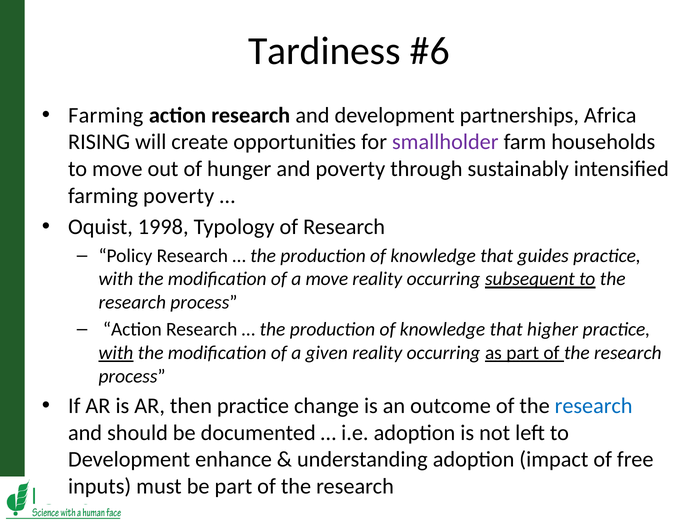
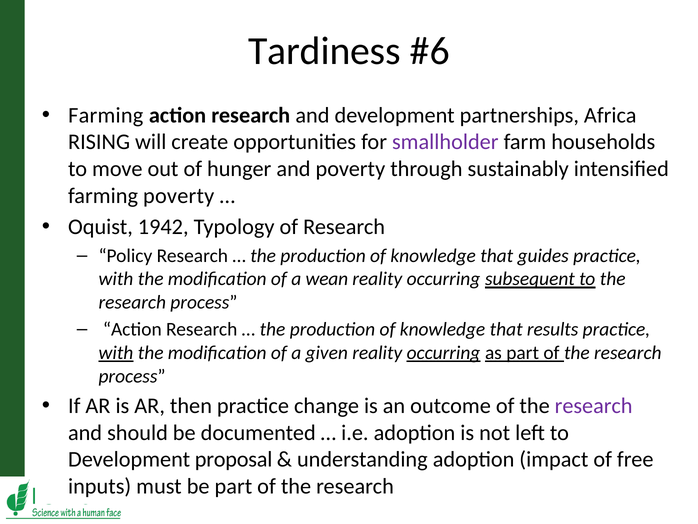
1998: 1998 -> 1942
a move: move -> wean
higher: higher -> results
occurring at (443, 353) underline: none -> present
research at (594, 406) colour: blue -> purple
enhance: enhance -> proposal
